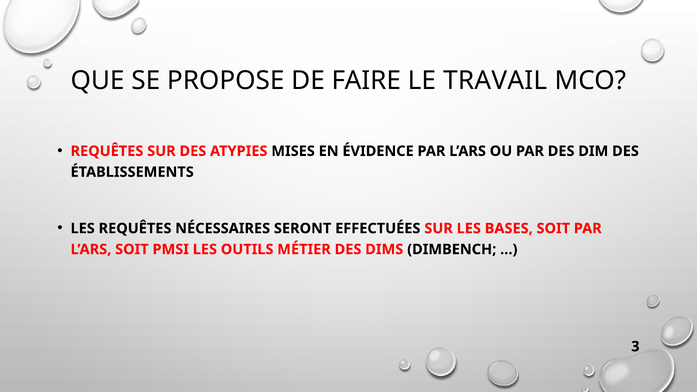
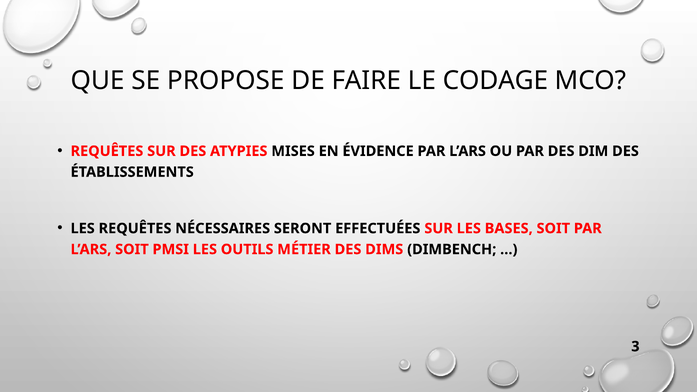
TRAVAIL: TRAVAIL -> CODAGE
